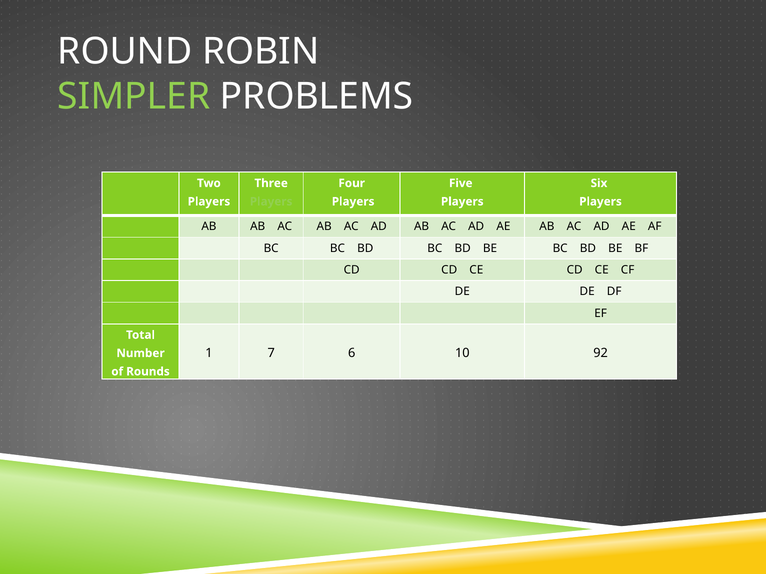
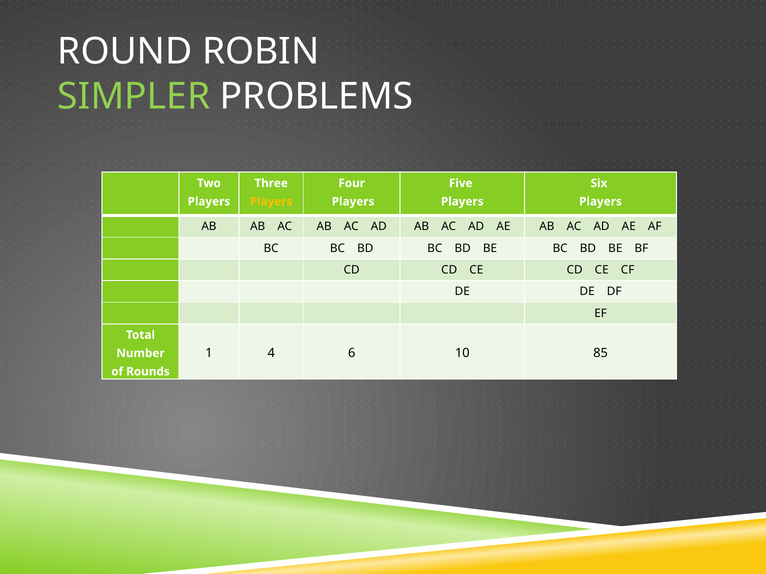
Players at (271, 202) colour: light green -> yellow
7: 7 -> 4
92: 92 -> 85
